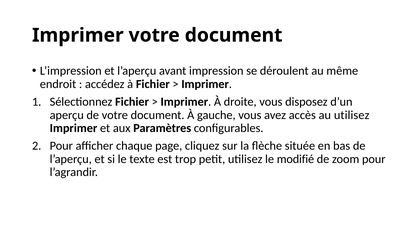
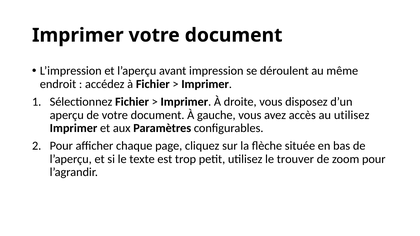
modifié: modifié -> trouver
